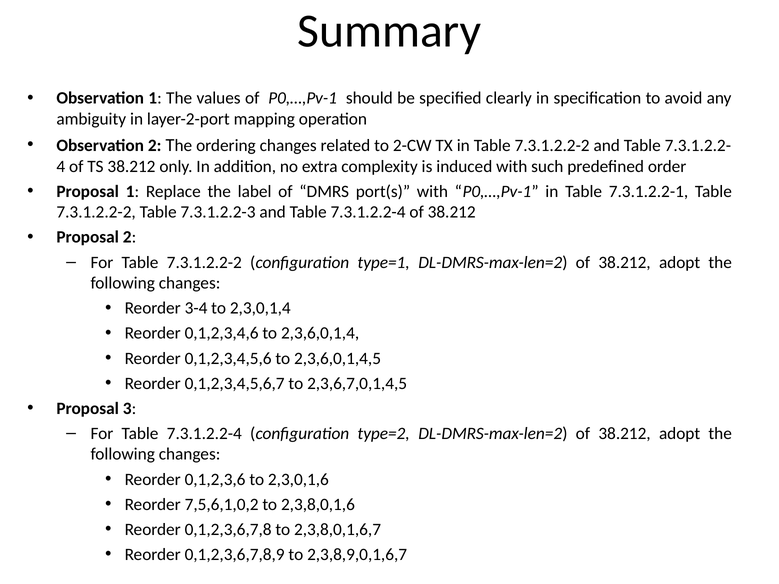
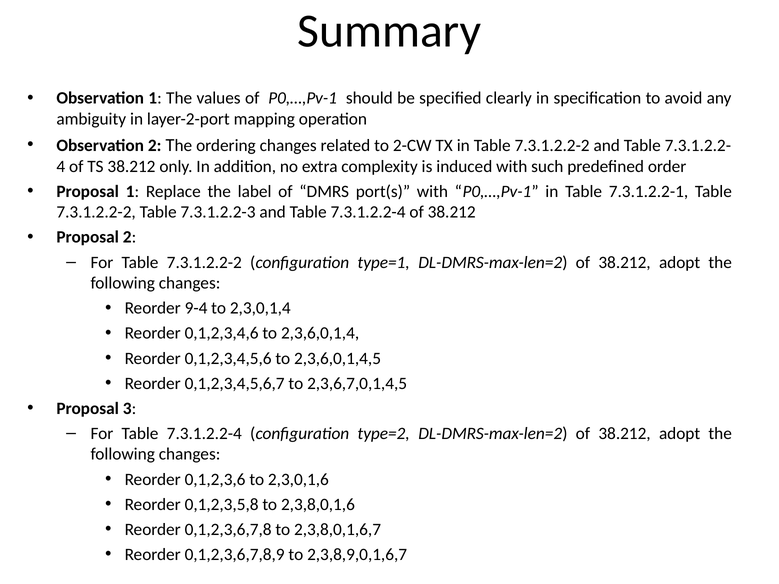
3-4: 3-4 -> 9-4
7,5,6,1,0,2: 7,5,6,1,0,2 -> 0,1,2,3,5,8
